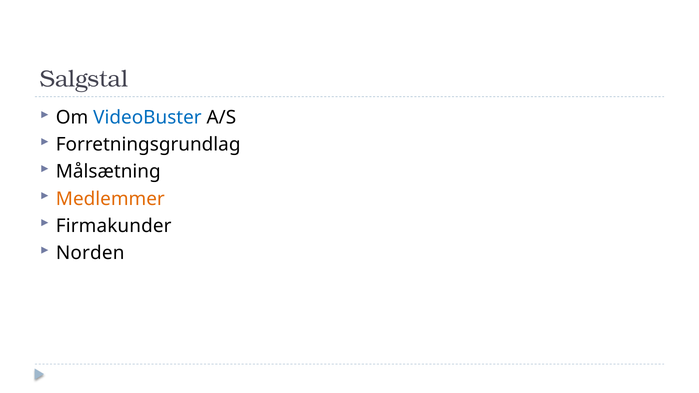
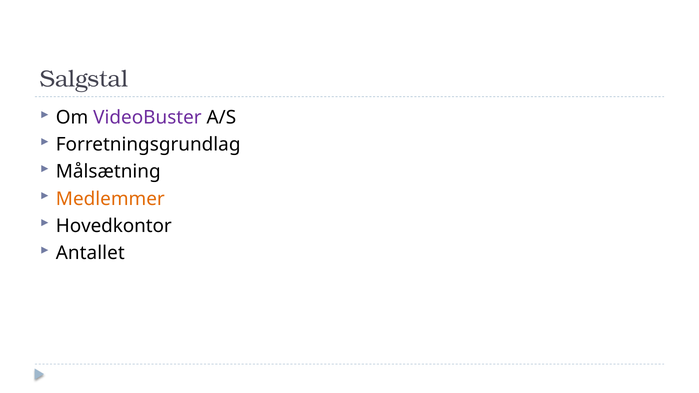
VideoBuster colour: blue -> purple
Firmakunder: Firmakunder -> Hovedkontor
Norden: Norden -> Antallet
